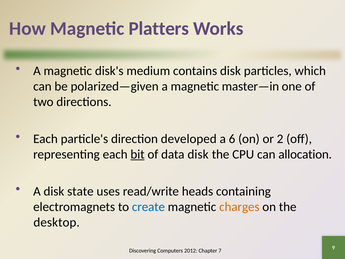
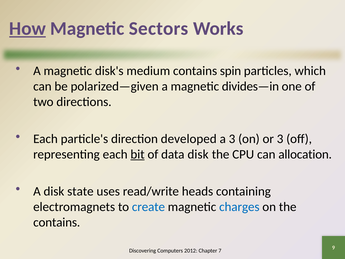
How underline: none -> present
Platters: Platters -> Sectors
contains disk: disk -> spin
master—in: master—in -> divides—in
a 6: 6 -> 3
or 2: 2 -> 3
charges colour: orange -> blue
desktop at (57, 222): desktop -> contains
